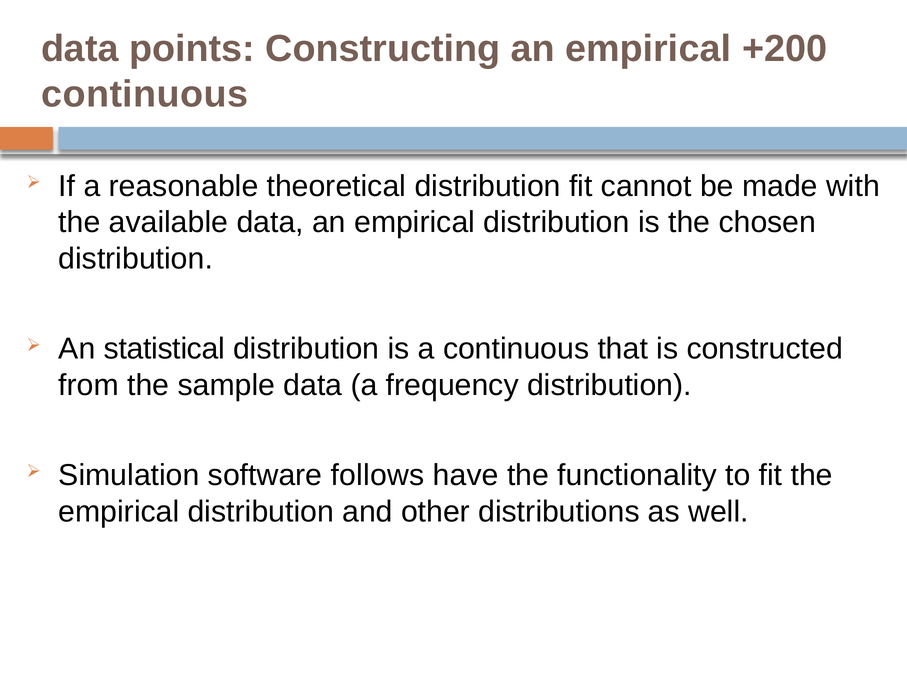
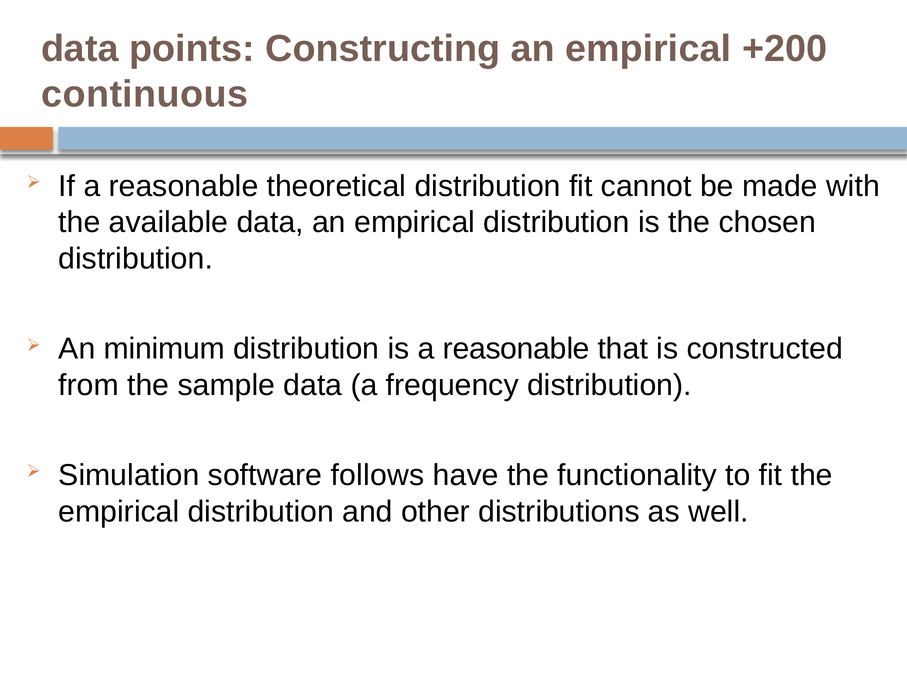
statistical: statistical -> minimum
is a continuous: continuous -> reasonable
